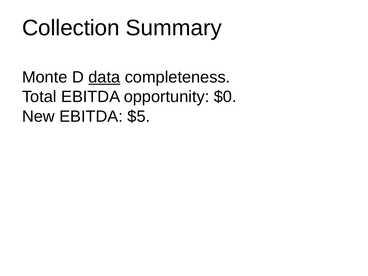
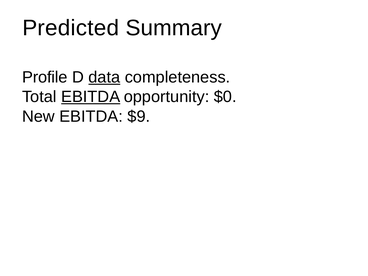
Collection: Collection -> Predicted
Monte: Monte -> Profile
EBITDA at (91, 97) underline: none -> present
$5: $5 -> $9
